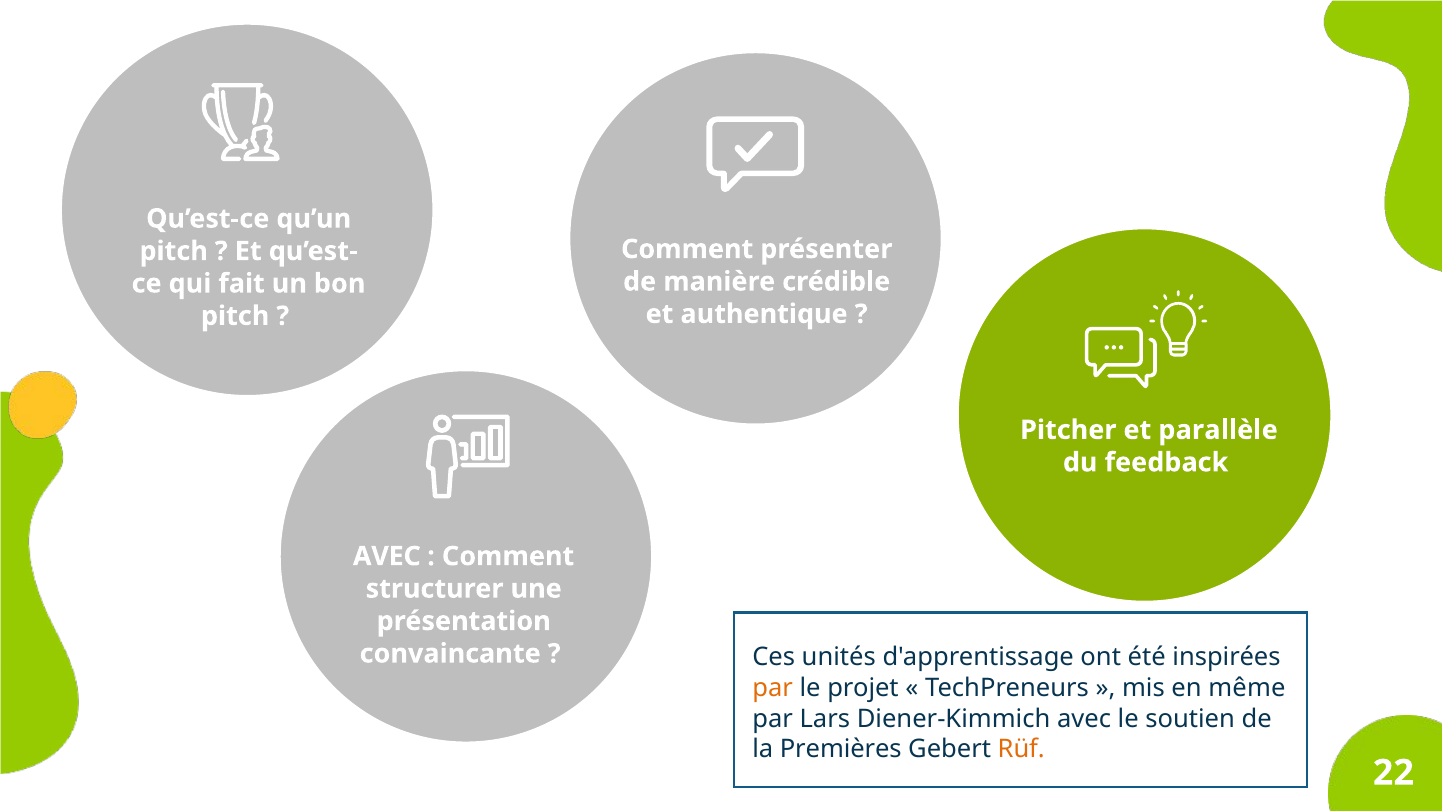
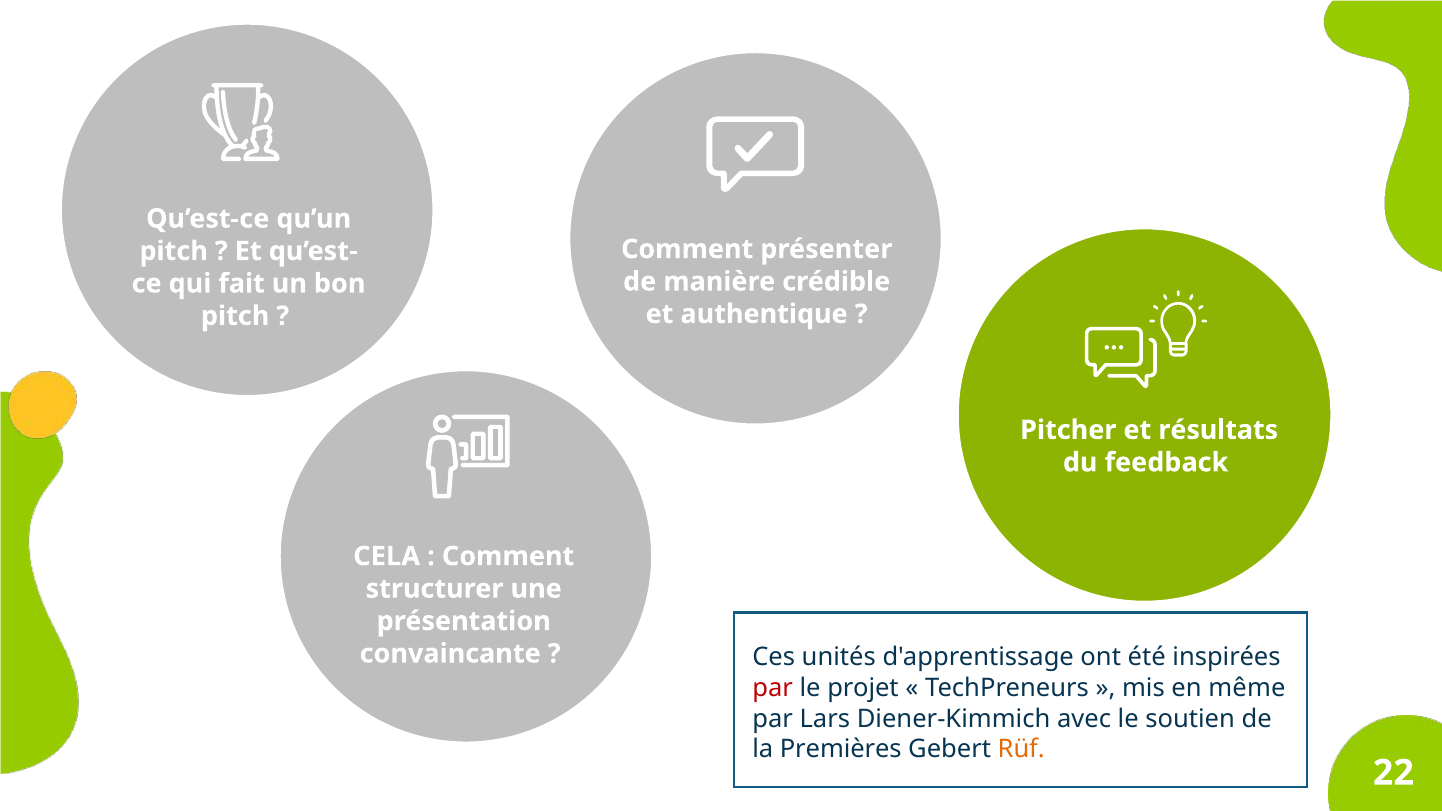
parallèle: parallèle -> résultats
AVEC at (387, 556): AVEC -> CELA
par at (773, 688) colour: orange -> red
